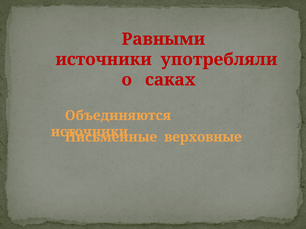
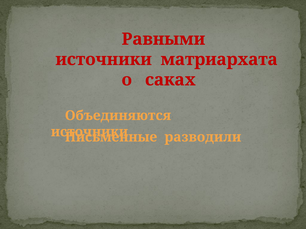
употребляли: употребляли -> матриархата
верховные: верховные -> разводили
